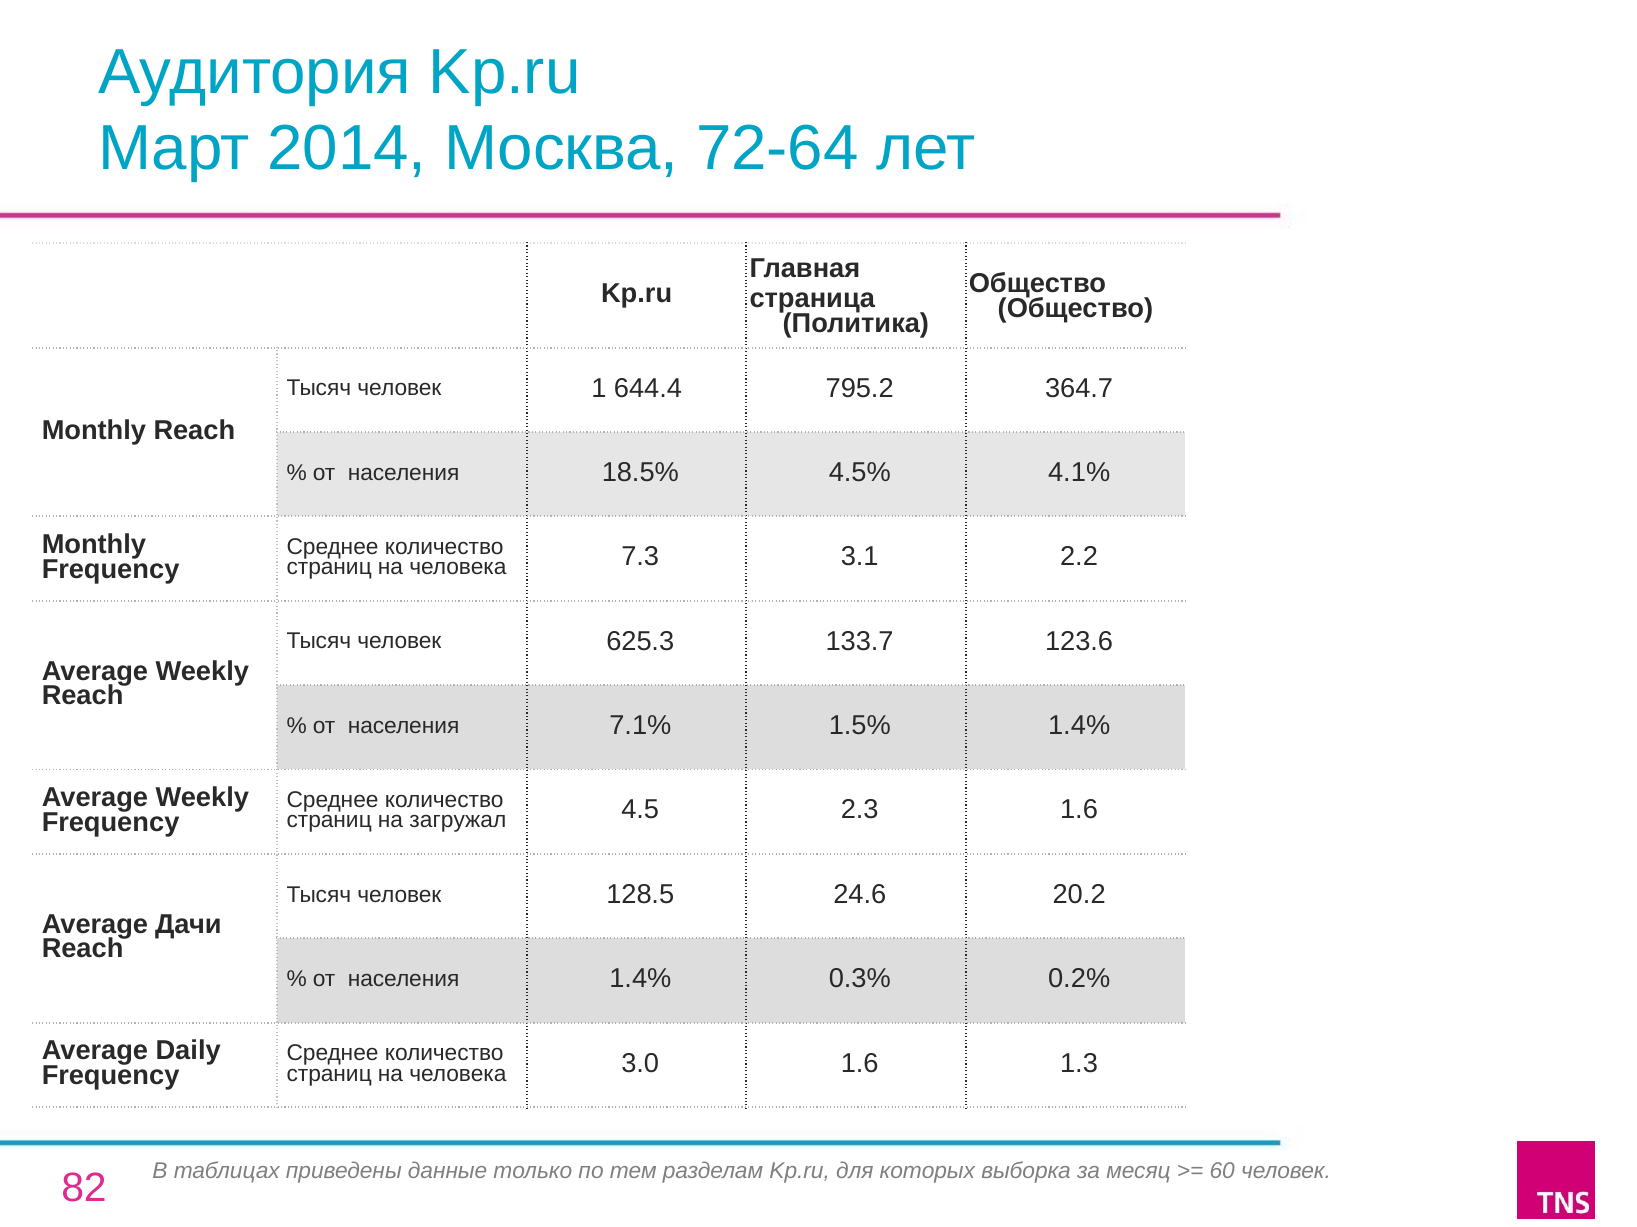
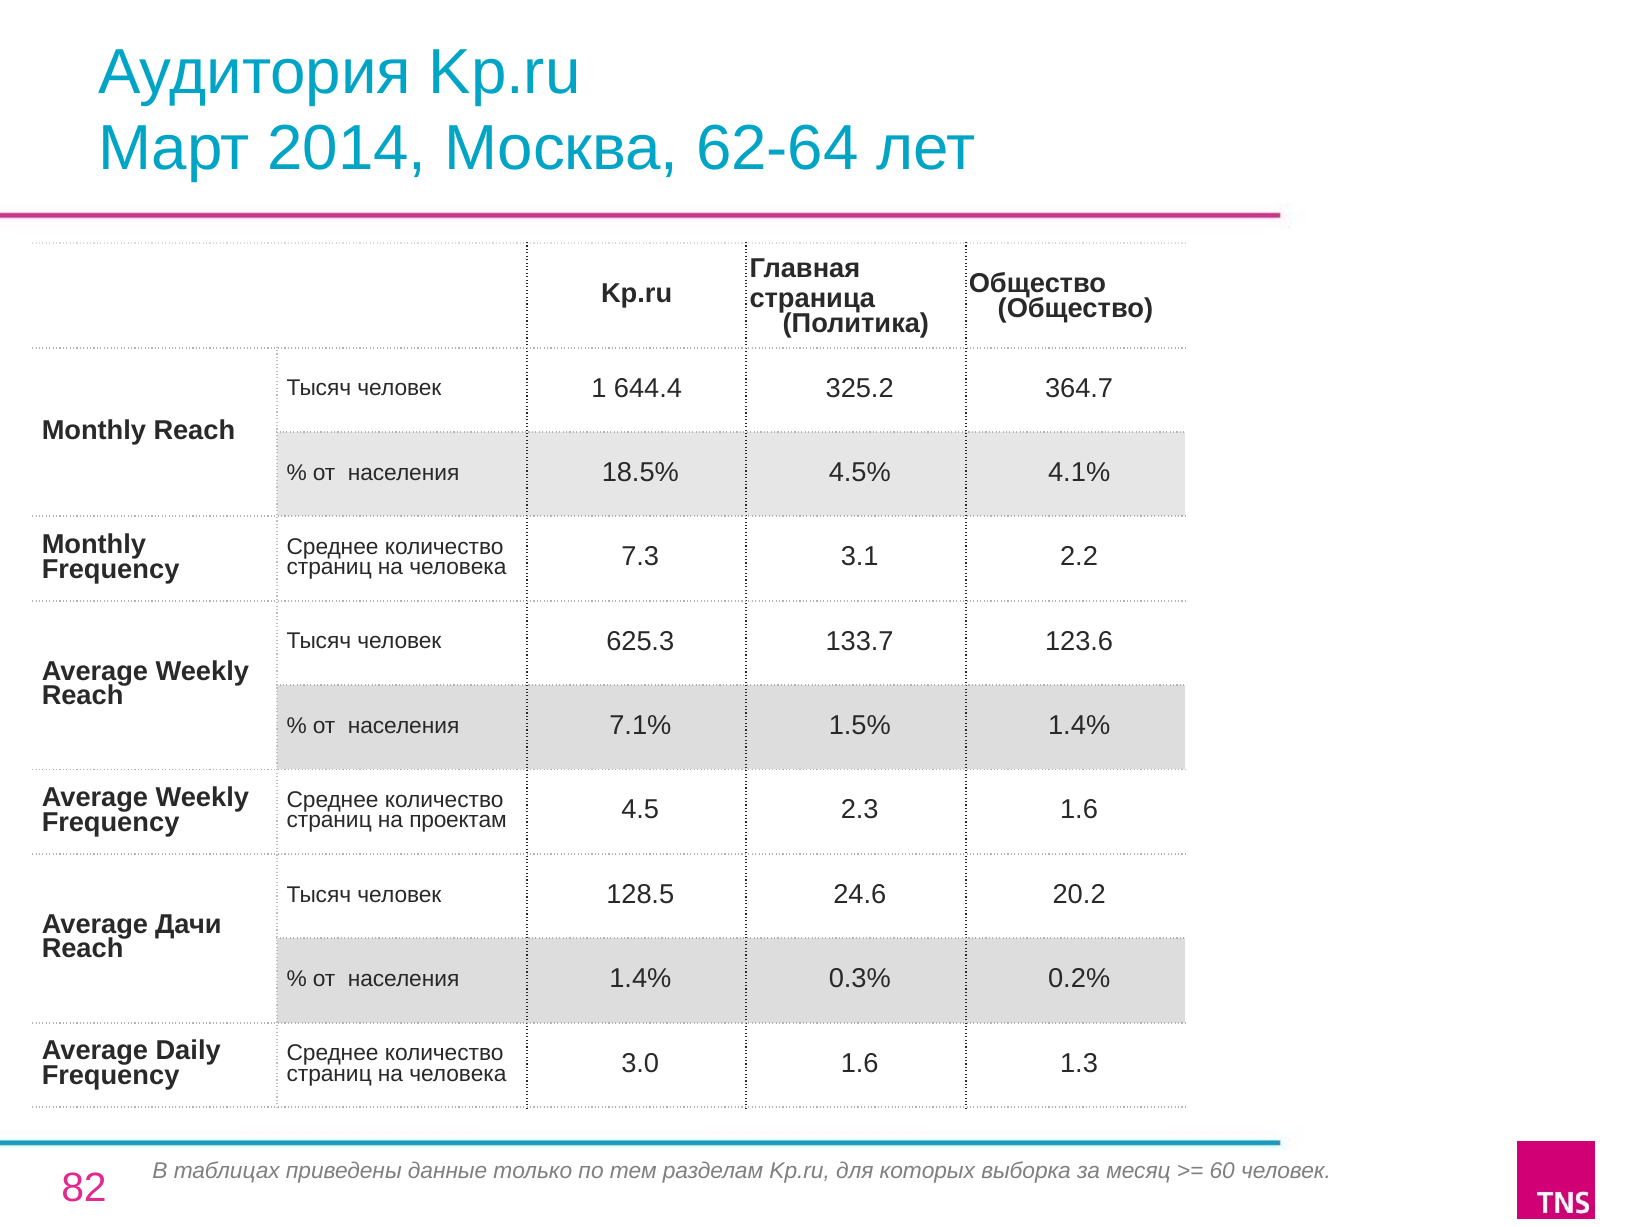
72-64: 72-64 -> 62-64
795.2: 795.2 -> 325.2
загружал: загружал -> проектам
